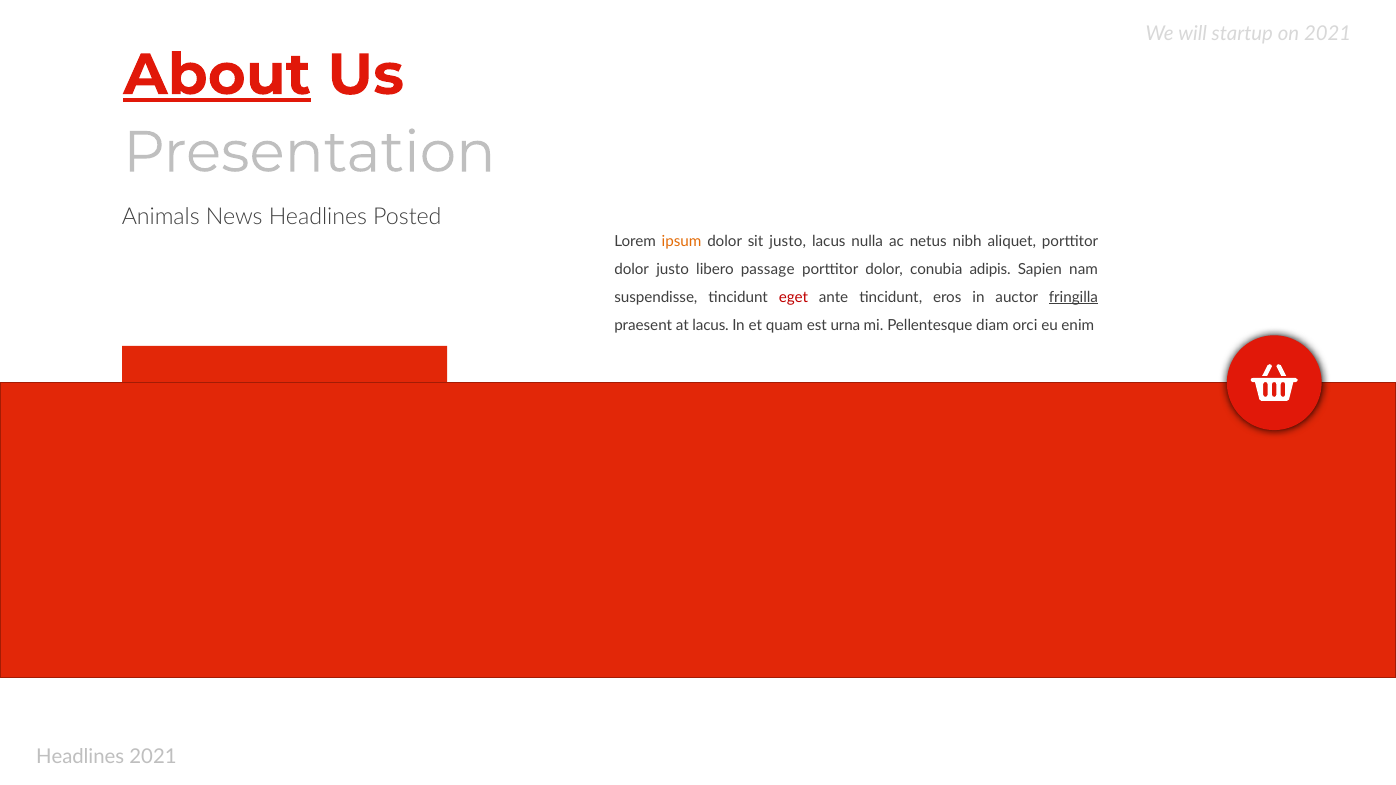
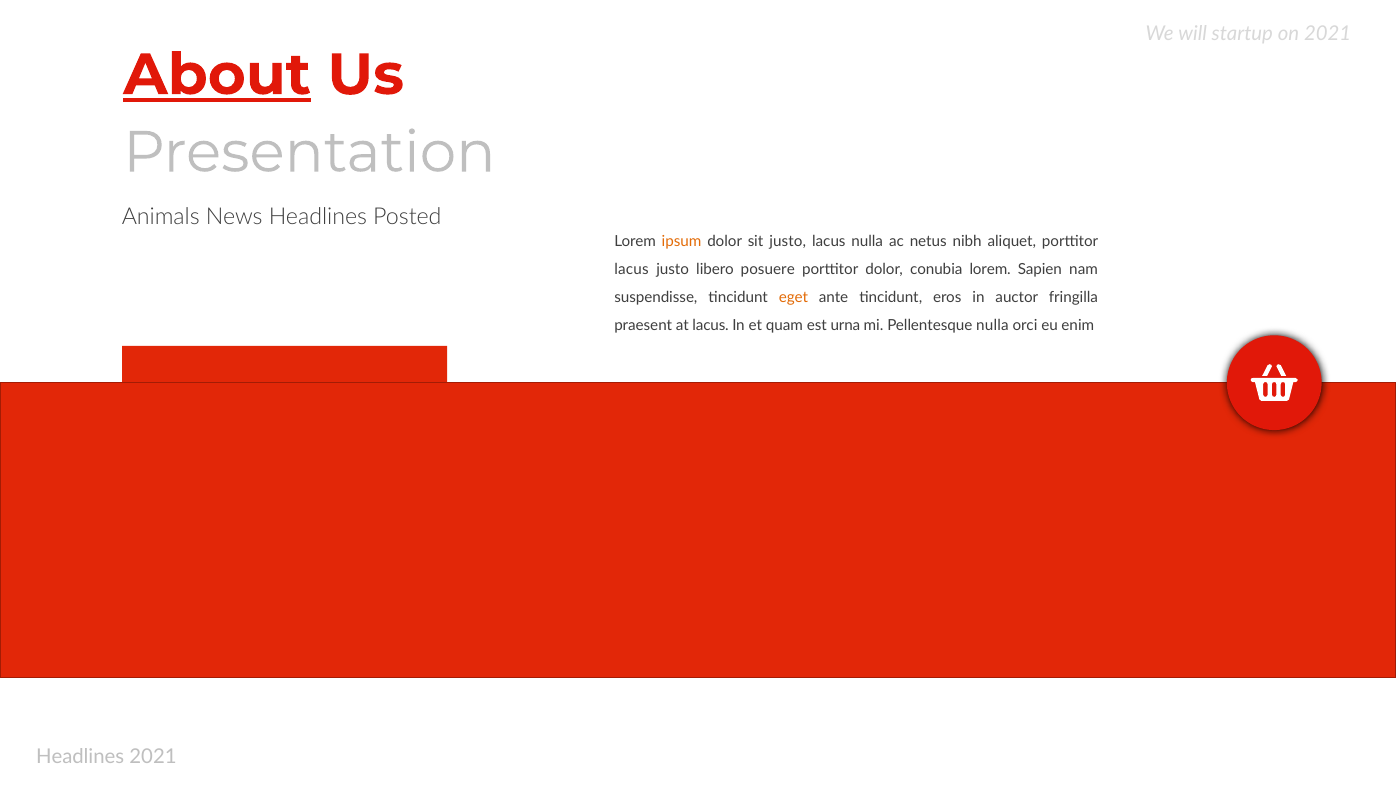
dolor at (632, 270): dolor -> lacus
passage: passage -> posuere
conubia adipis: adipis -> lorem
eget colour: red -> orange
fringilla underline: present -> none
Pellentesque diam: diam -> nulla
